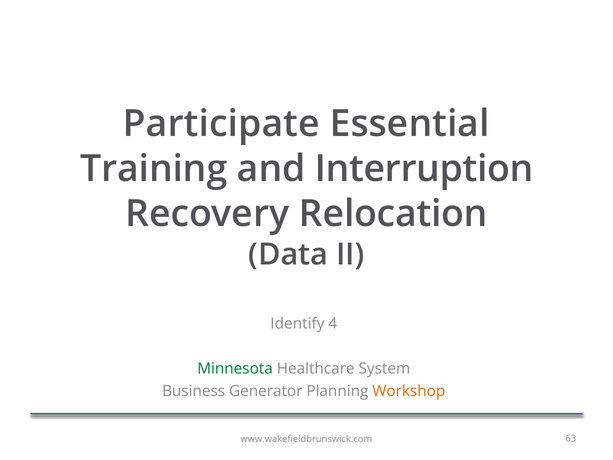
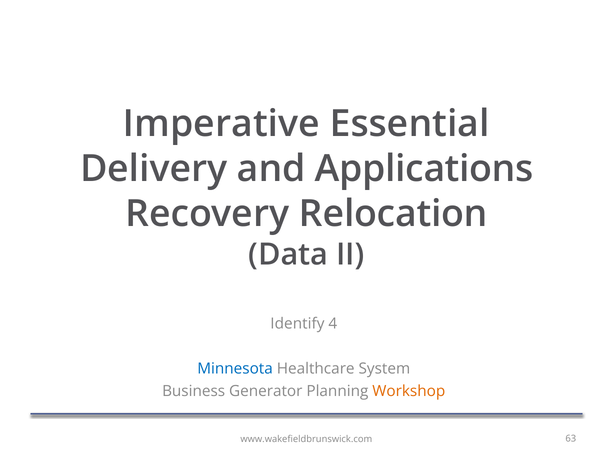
Participate: Participate -> Imperative
Training: Training -> Delivery
Interruption: Interruption -> Applications
Minnesota colour: green -> blue
